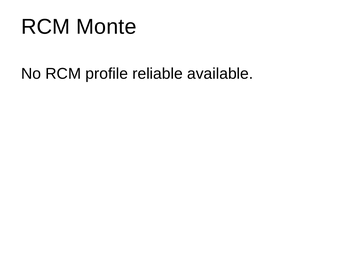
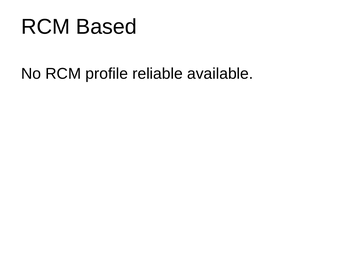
Monte: Monte -> Based
